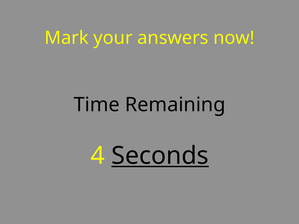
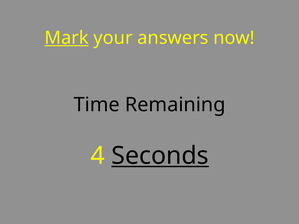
Mark underline: none -> present
